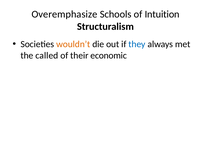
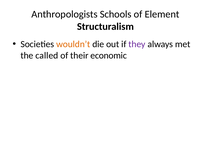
Overemphasize: Overemphasize -> Anthropologists
Intuition: Intuition -> Element
they colour: blue -> purple
